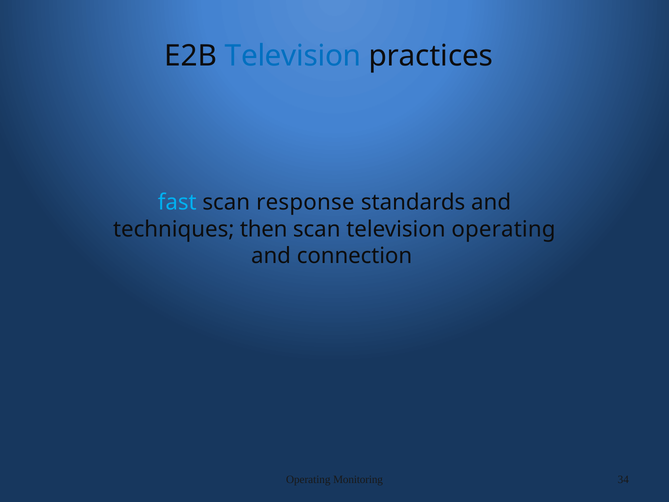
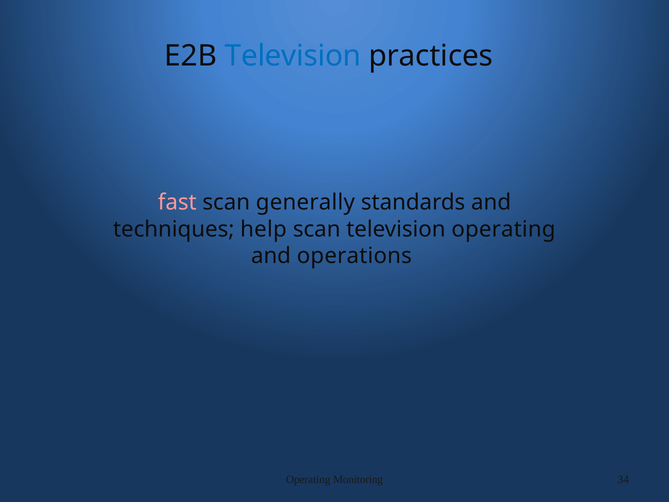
fast colour: light blue -> pink
response: response -> generally
then: then -> help
connection: connection -> operations
